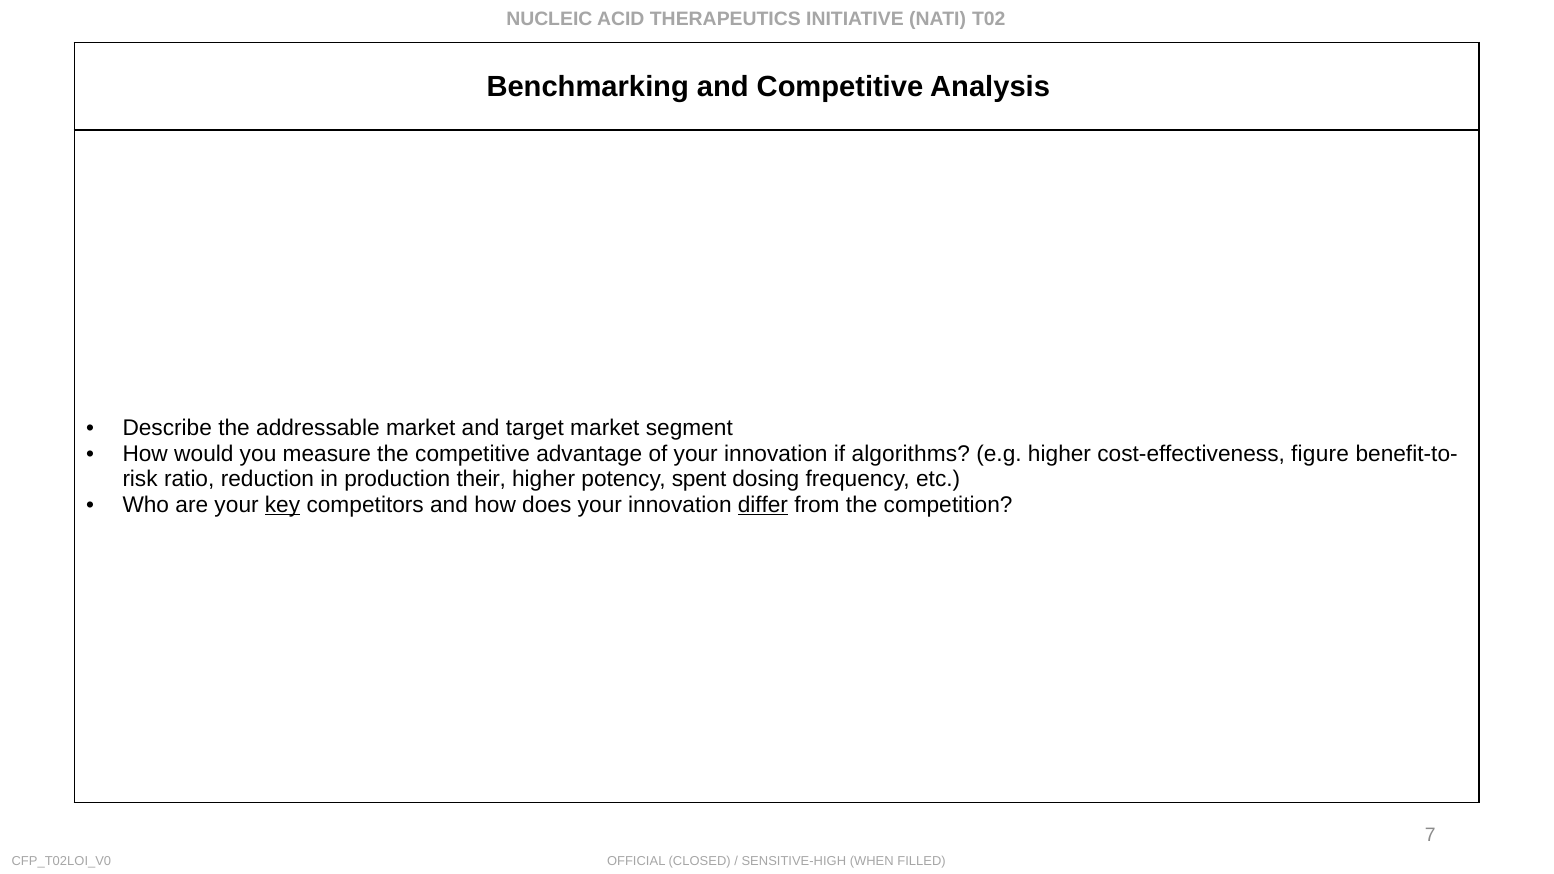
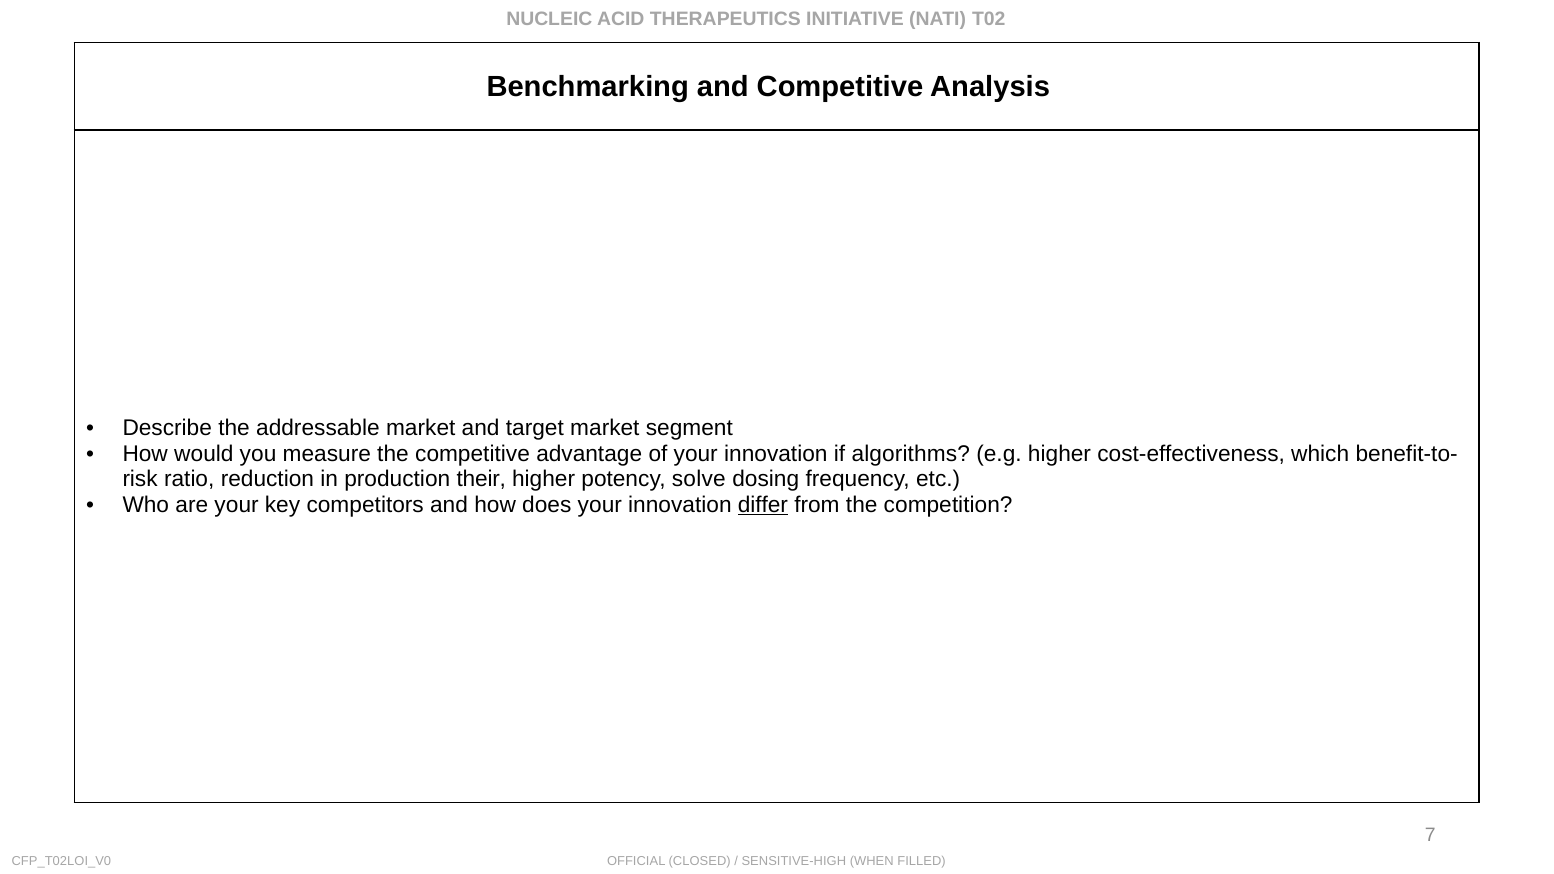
figure: figure -> which
spent: spent -> solve
key underline: present -> none
